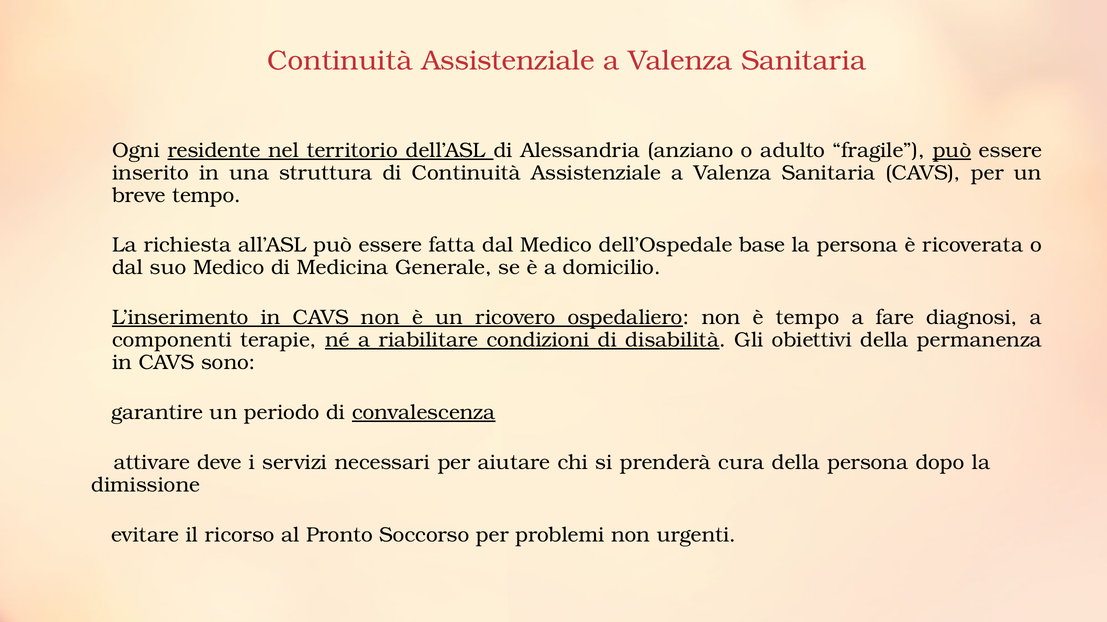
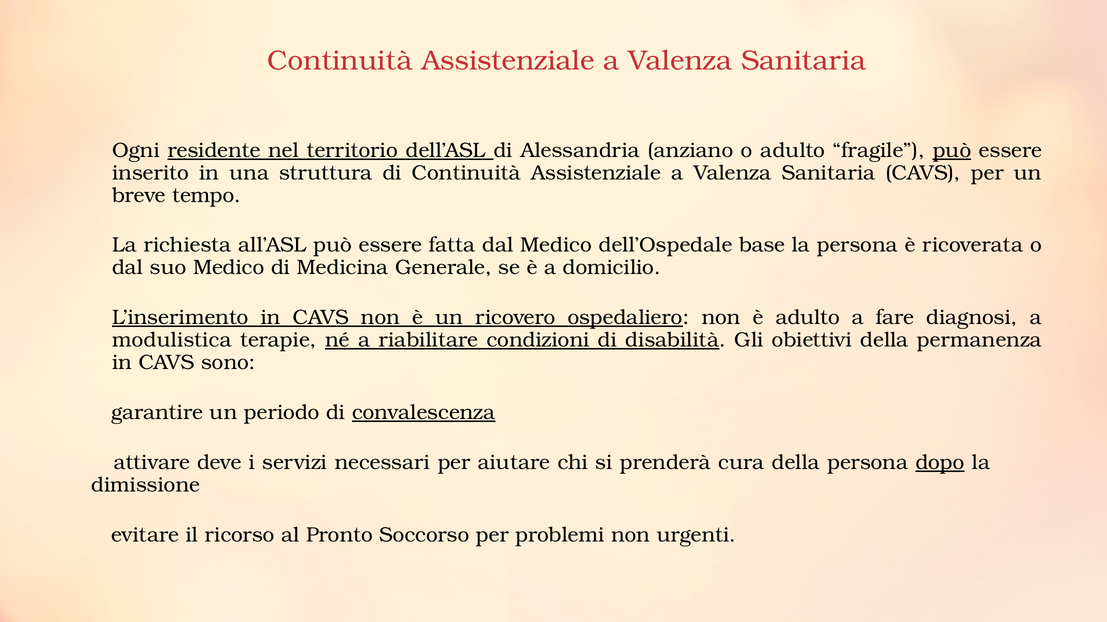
è tempo: tempo -> adulto
componenti: componenti -> modulistica
dopo underline: none -> present
